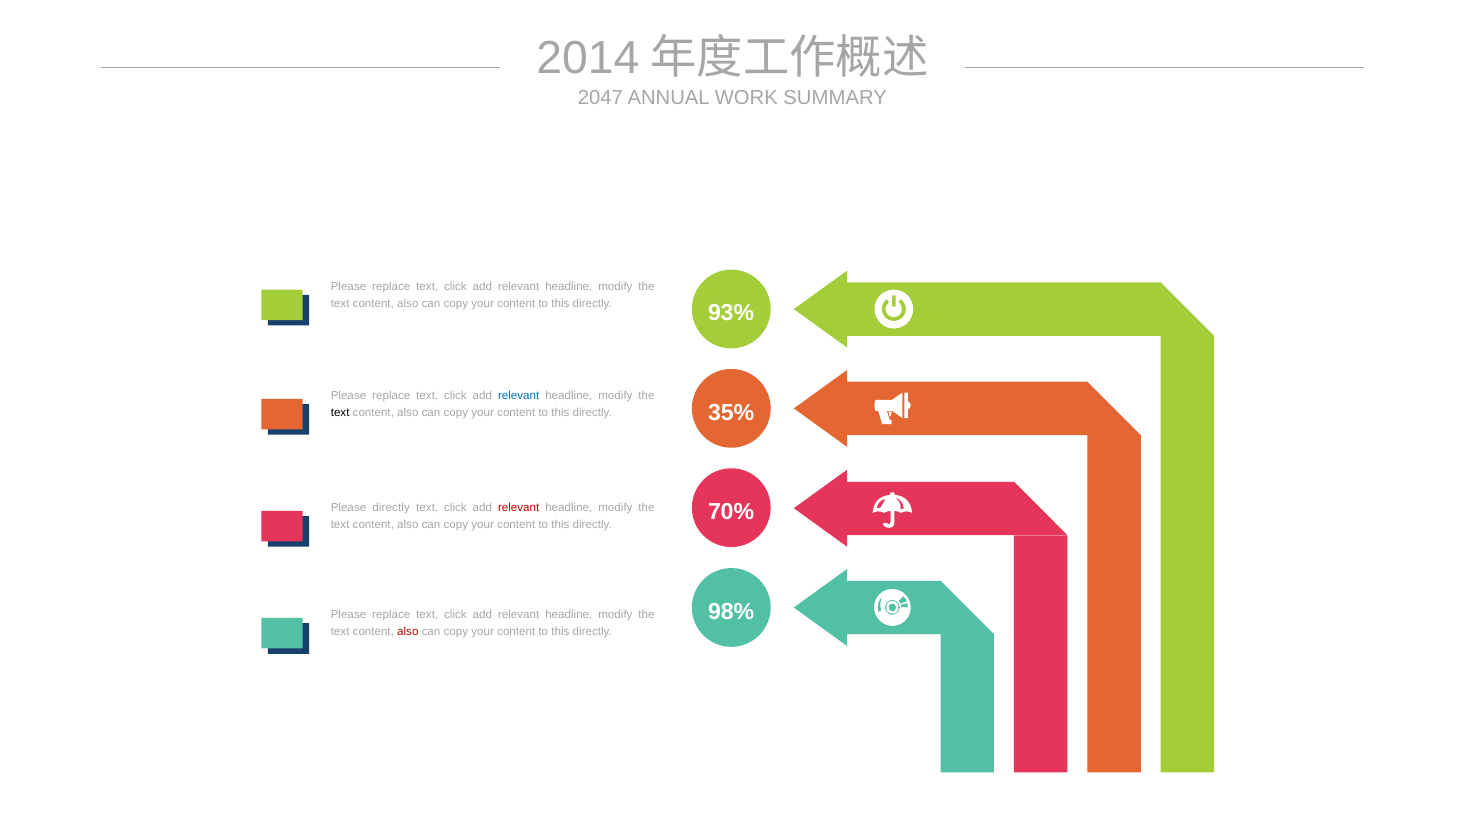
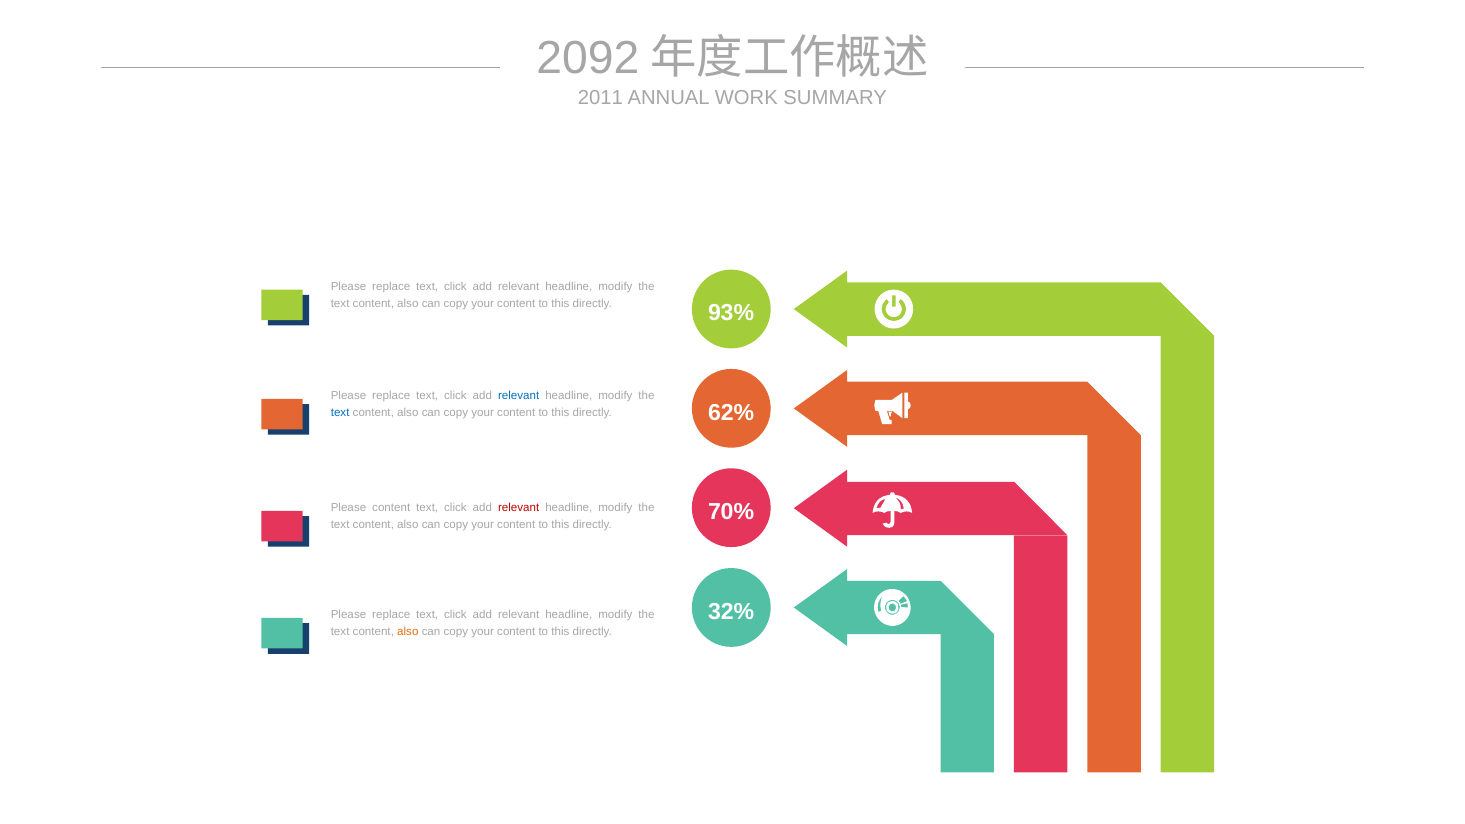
2014: 2014 -> 2092
2047: 2047 -> 2011
35%: 35% -> 62%
text at (340, 413) colour: black -> blue
Please directly: directly -> content
98%: 98% -> 32%
also at (408, 632) colour: red -> orange
